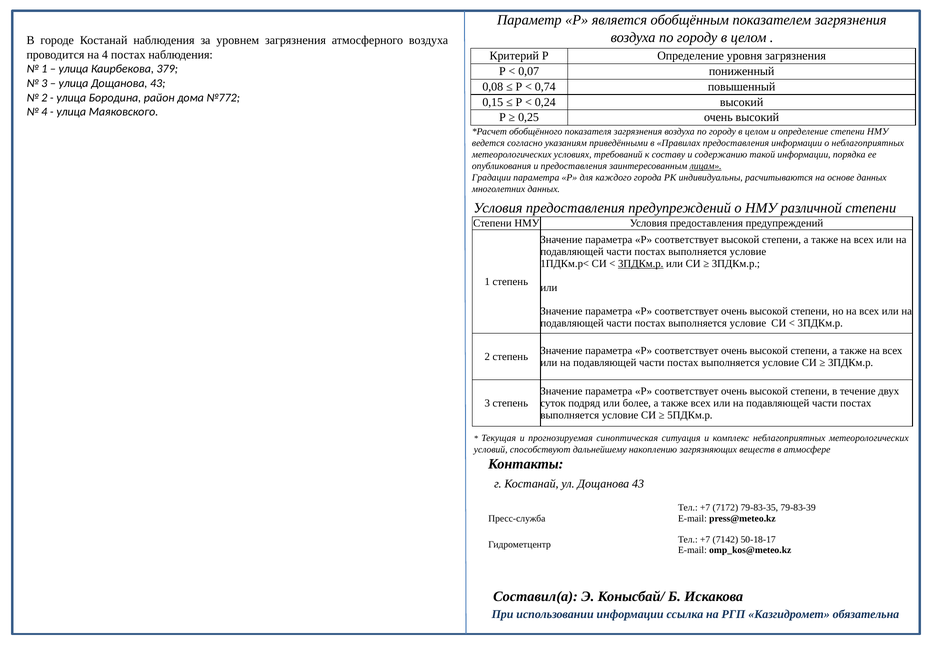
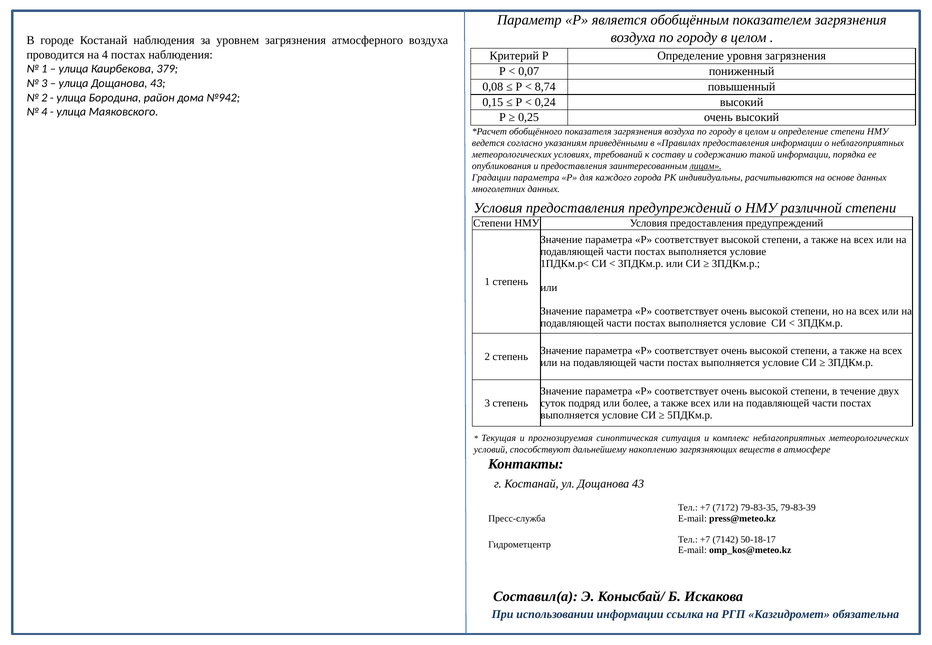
0,74: 0,74 -> 8,74
№772: №772 -> №942
3ПДКм.р at (641, 264) underline: present -> none
